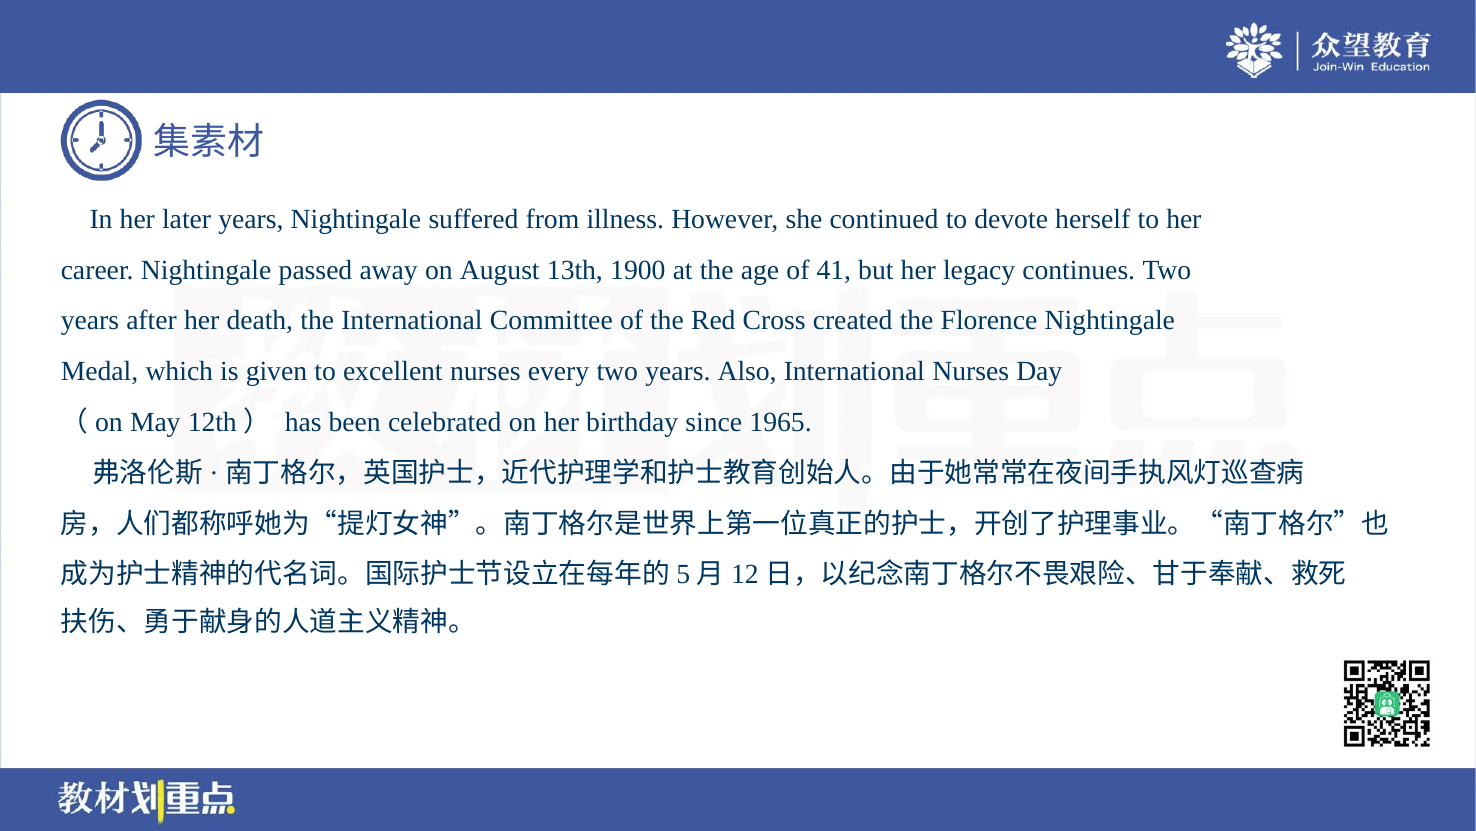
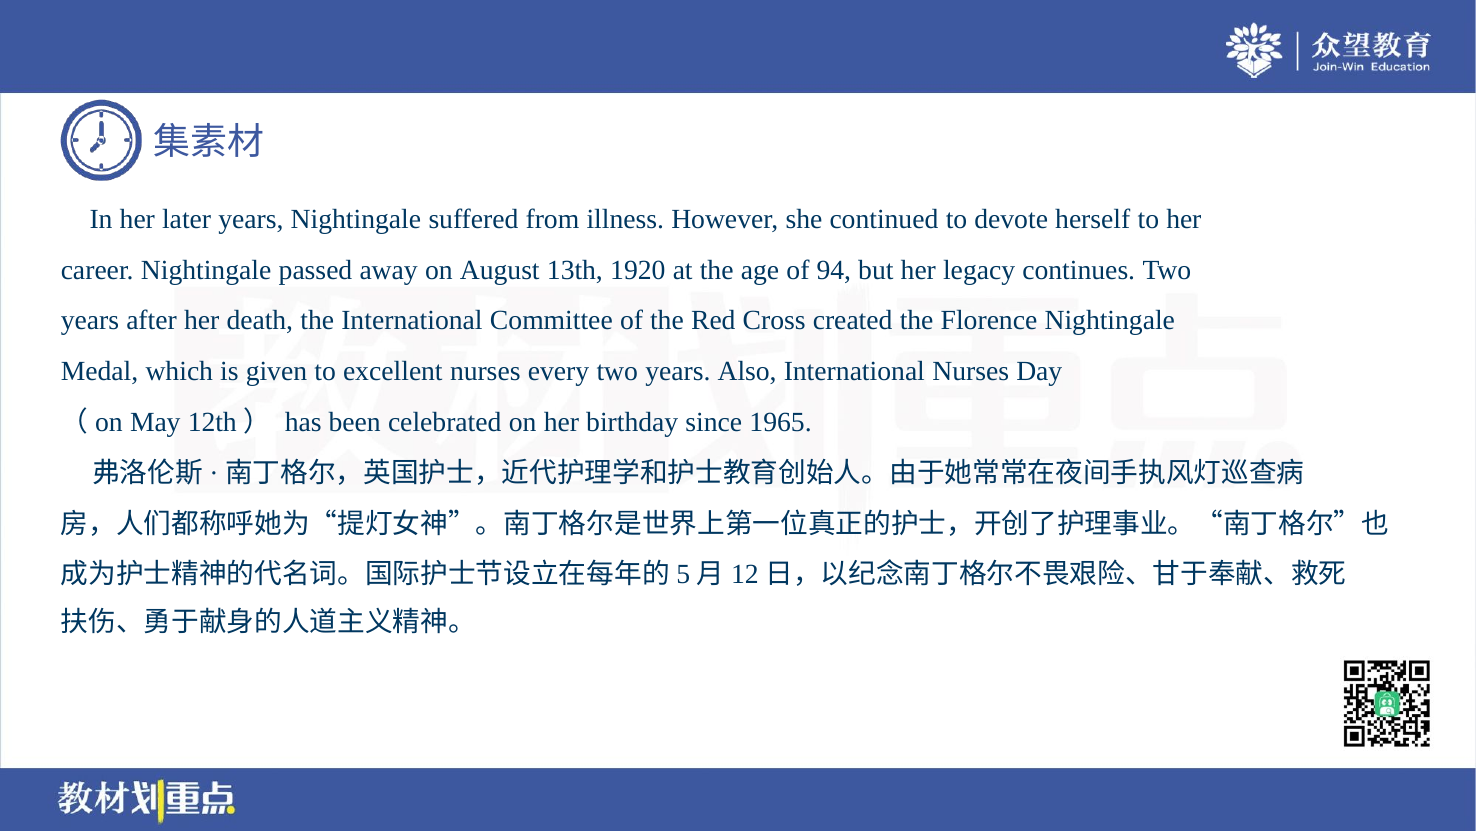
1900: 1900 -> 1920
41: 41 -> 94
